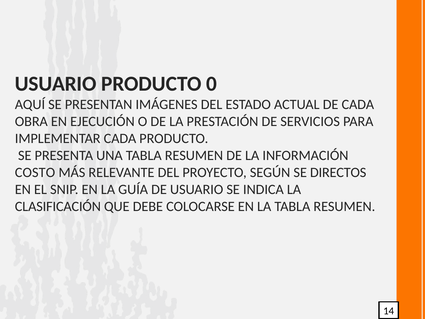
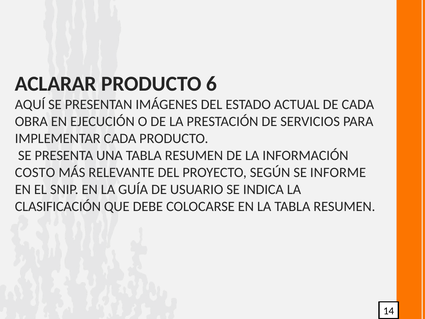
USUARIO at (56, 84): USUARIO -> ACLARAR
0: 0 -> 6
DIRECTOS: DIRECTOS -> INFORME
